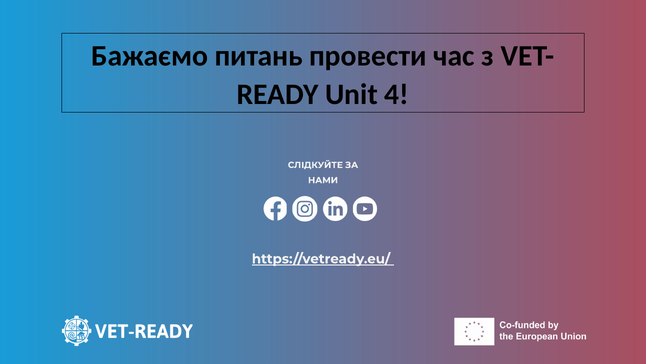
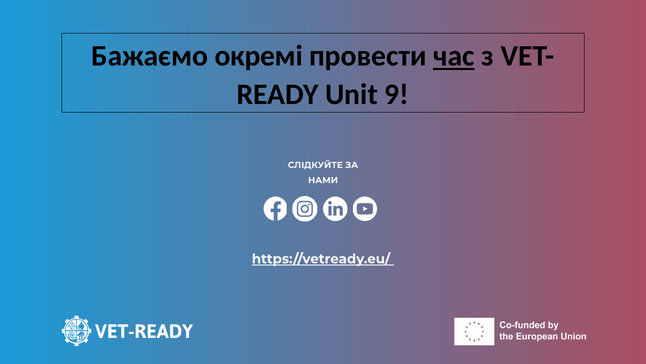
питань: питань -> окремі
час underline: none -> present
4: 4 -> 9
